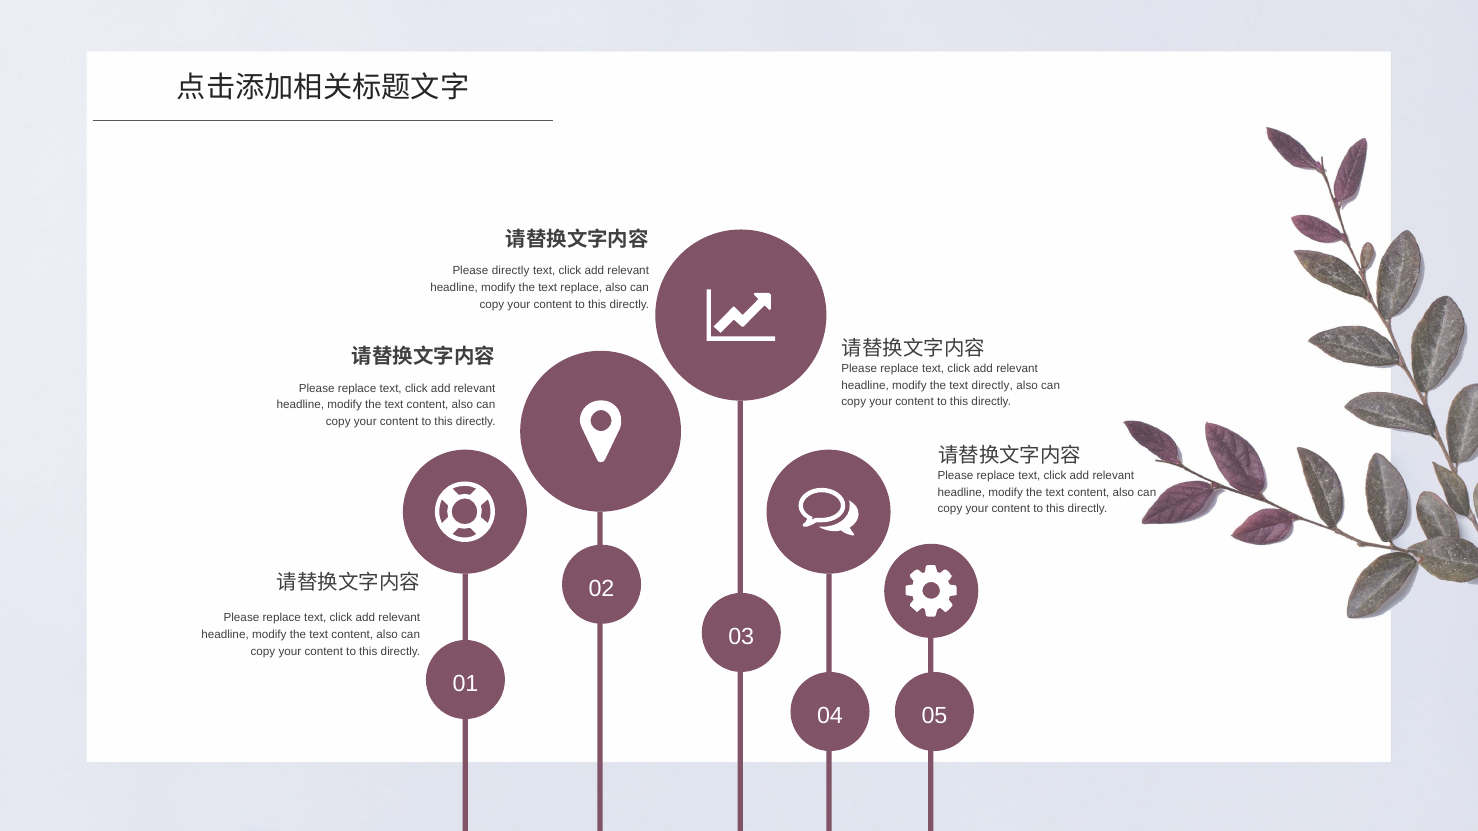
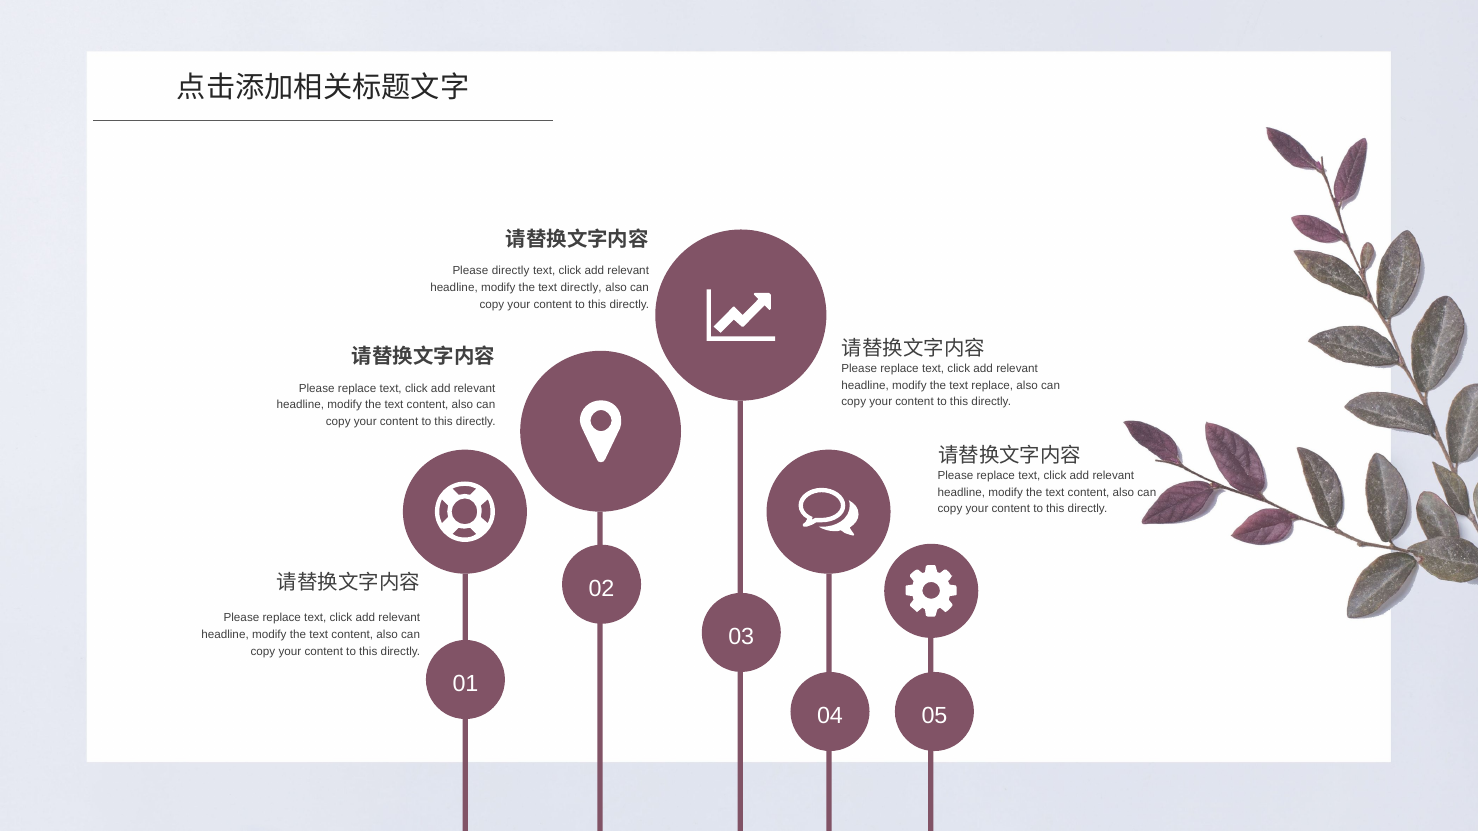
text replace: replace -> directly
text directly: directly -> replace
